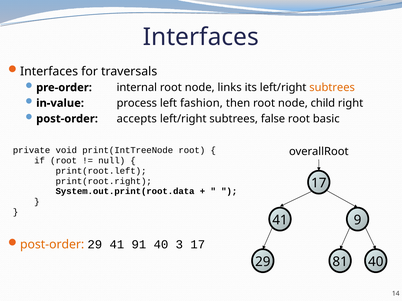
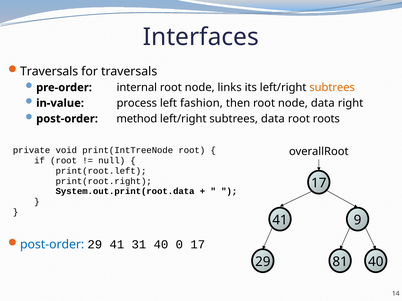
Interfaces at (49, 71): Interfaces -> Traversals
node child: child -> data
accepts: accepts -> method
subtrees false: false -> data
basic: basic -> roots
post-order at (52, 245) colour: orange -> blue
91: 91 -> 31
3: 3 -> 0
